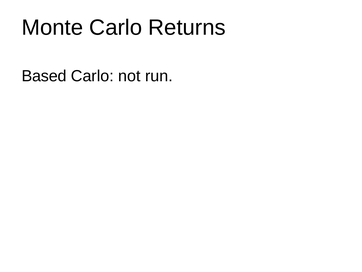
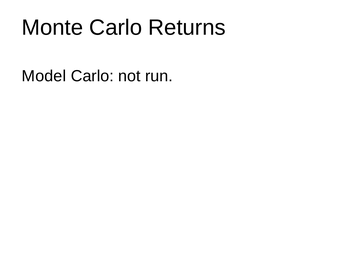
Based: Based -> Model
